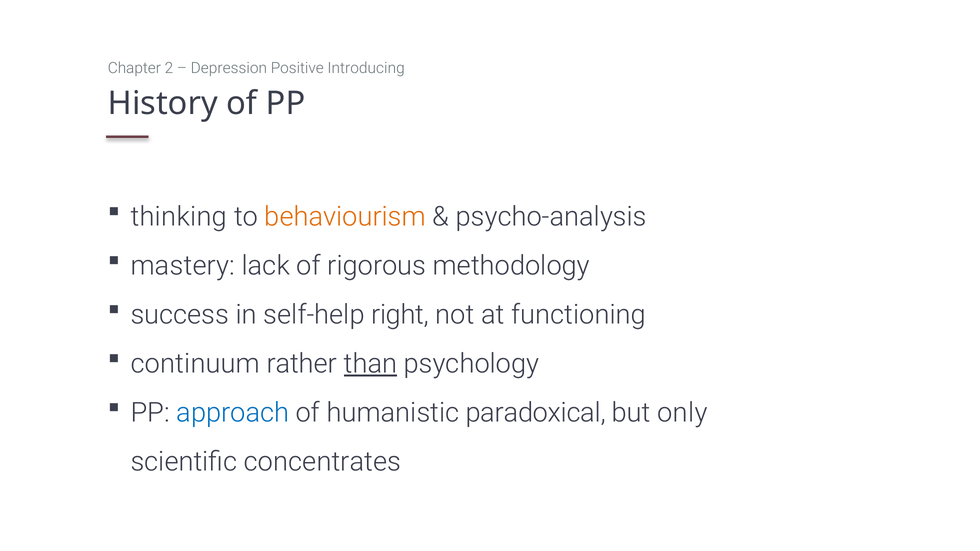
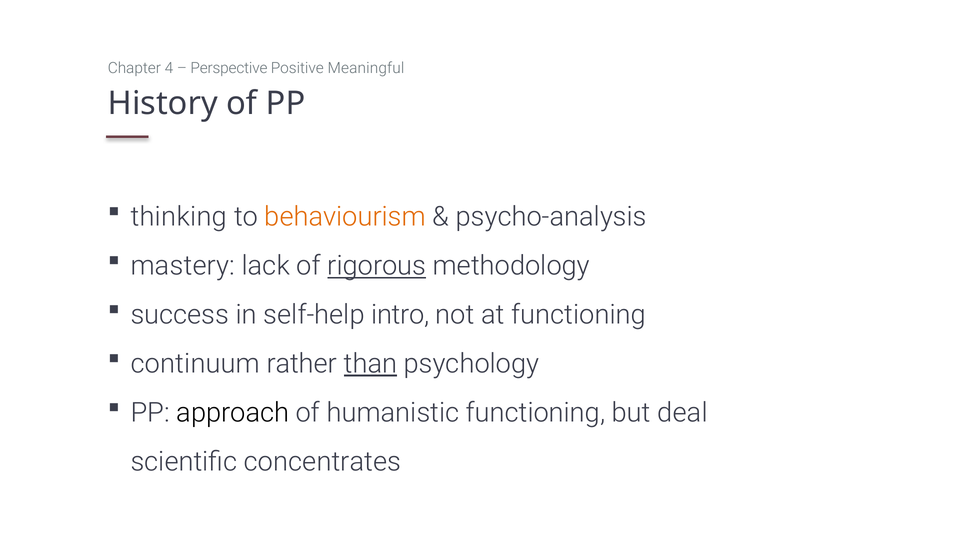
2: 2 -> 4
Depression: Depression -> Perspective
Introducing: Introducing -> Meaningful
rigorous underline: none -> present
right: right -> intro
approach colour: blue -> black
humanistic paradoxical: paradoxical -> functioning
only: only -> deal
